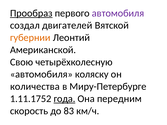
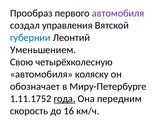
Прообраз underline: present -> none
двигателей: двигателей -> управления
губернии colour: orange -> blue
Американской: Американской -> Уменьшением
количества: количества -> обозначает
83: 83 -> 16
